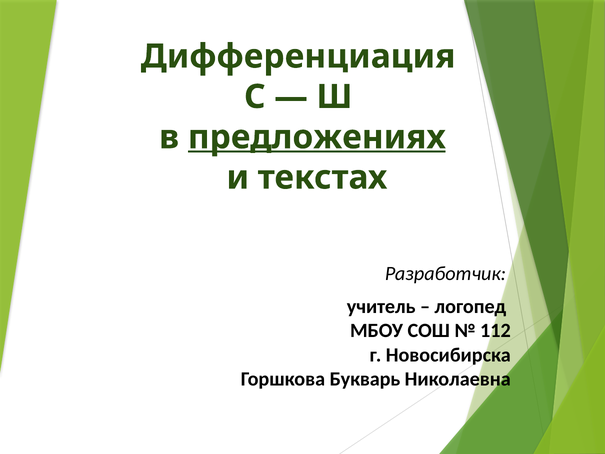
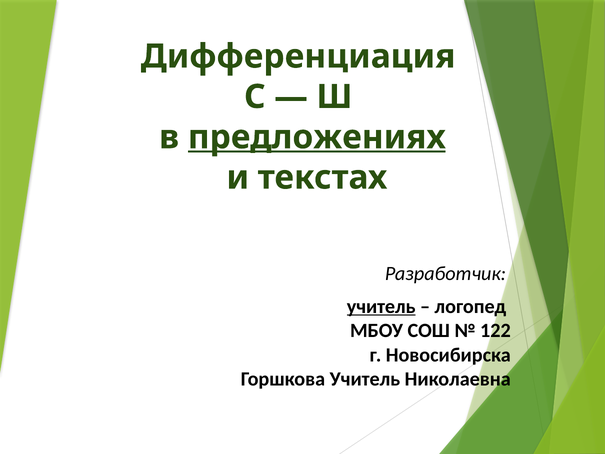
учитель at (381, 306) underline: none -> present
112: 112 -> 122
Горшкова Букварь: Букварь -> Учитель
